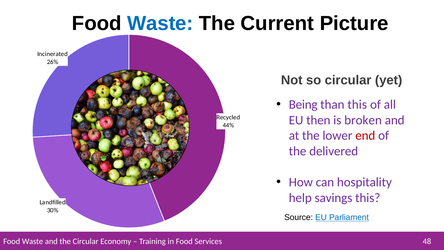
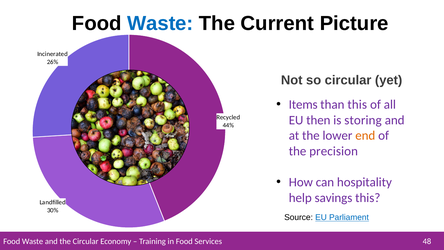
Being: Being -> Items
broken: broken -> storing
end colour: red -> orange
delivered: delivered -> precision
